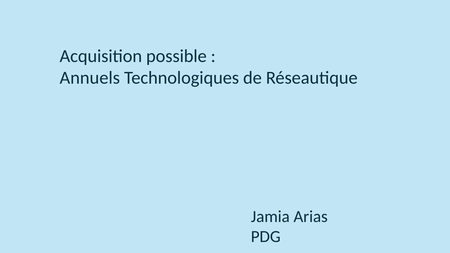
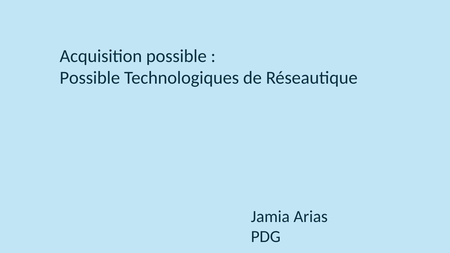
Annuels at (90, 78): Annuels -> Possible
